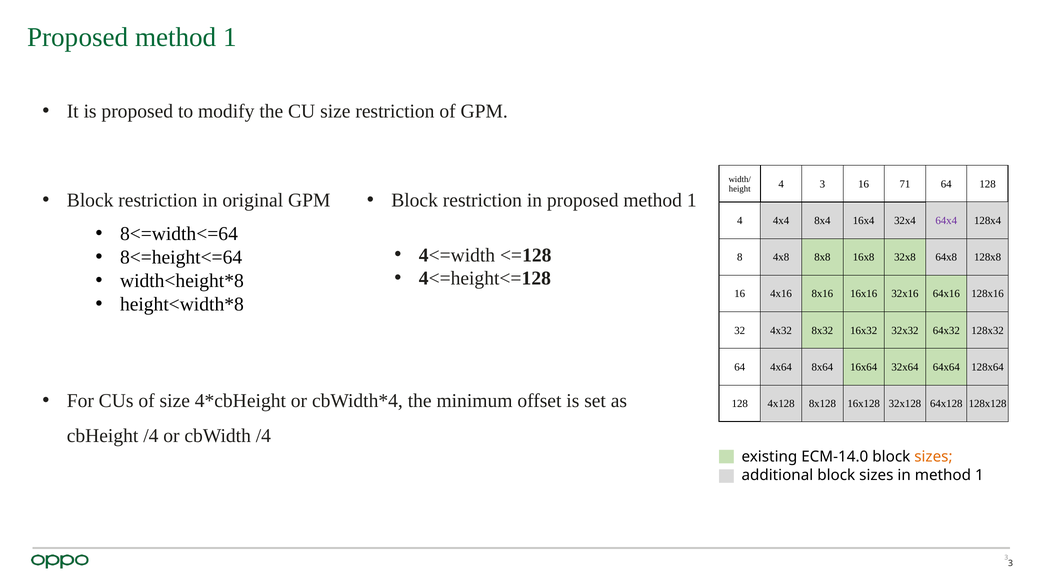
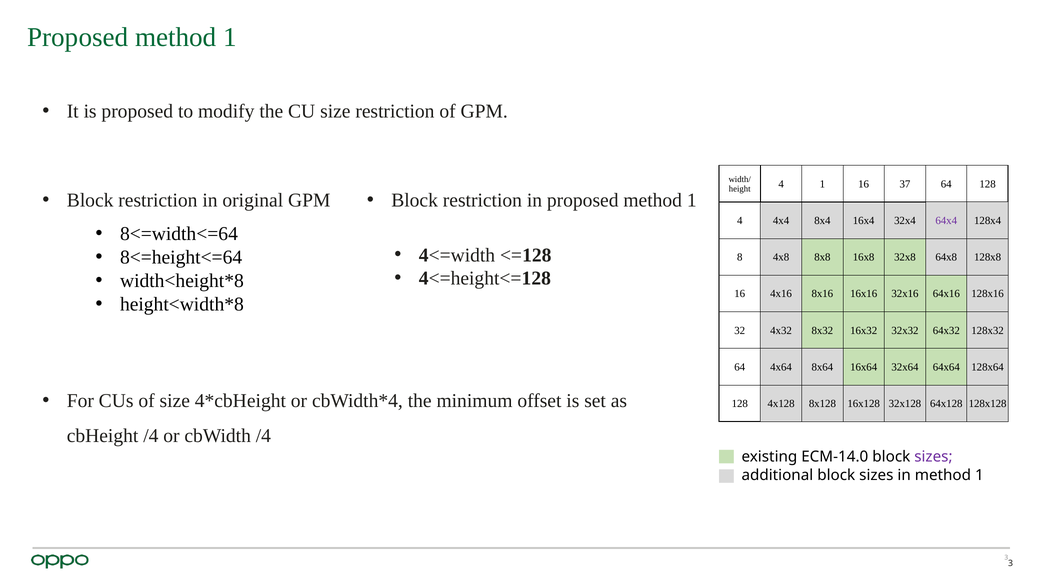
4 3: 3 -> 1
71: 71 -> 37
sizes at (933, 457) colour: orange -> purple
